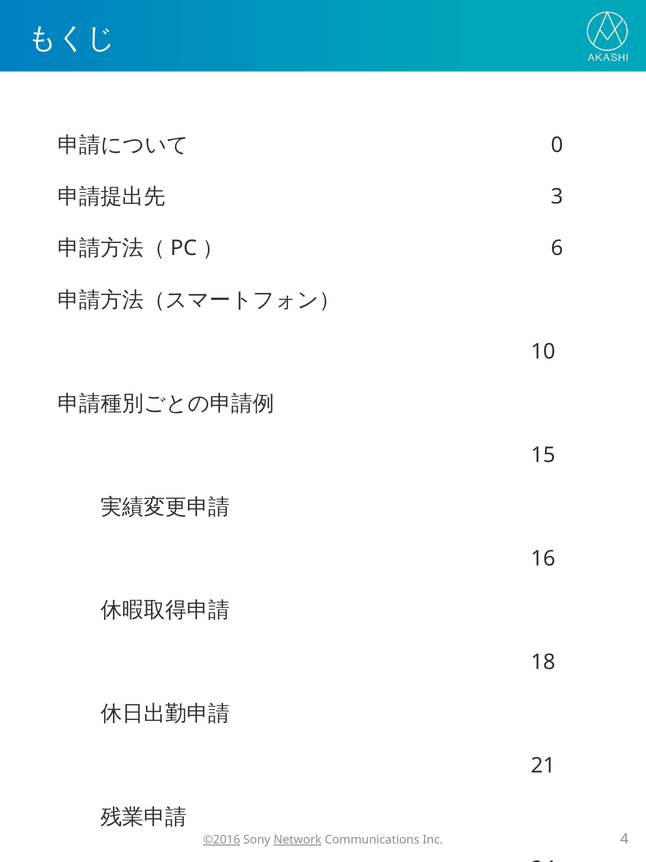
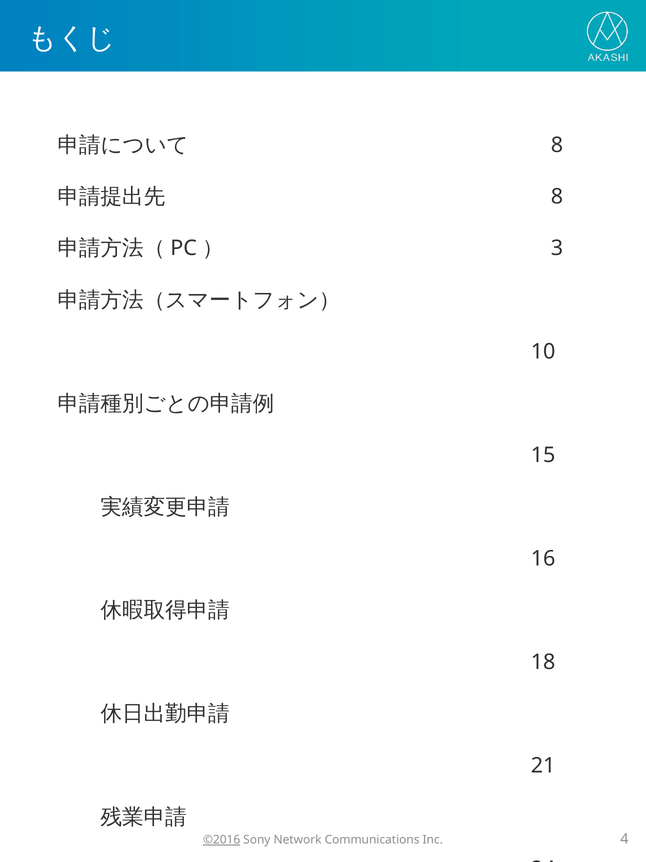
0 at (557, 145): 0 -> 8
3 at (557, 196): 3 -> 8
6: 6 -> 3
Network underline: present -> none
